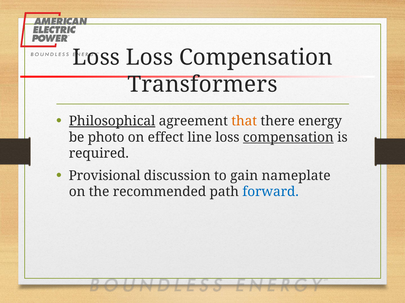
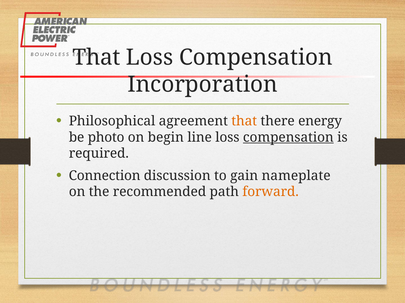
Loss at (96, 58): Loss -> That
Transformers: Transformers -> Incorporation
Philosophical underline: present -> none
effect: effect -> begin
Provisional: Provisional -> Connection
forward colour: blue -> orange
